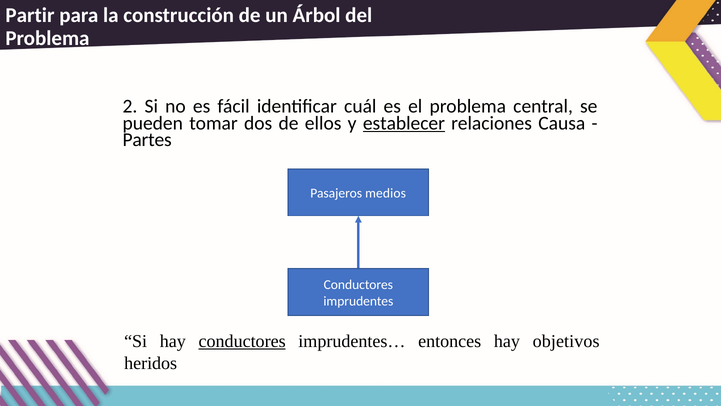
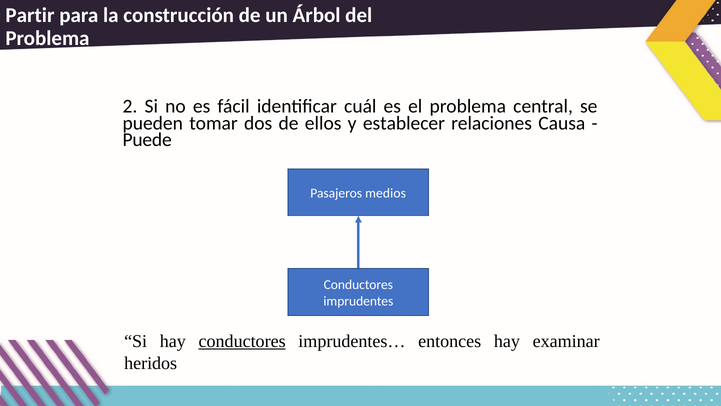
establecer underline: present -> none
Partes: Partes -> Puede
objetivos: objetivos -> examinar
